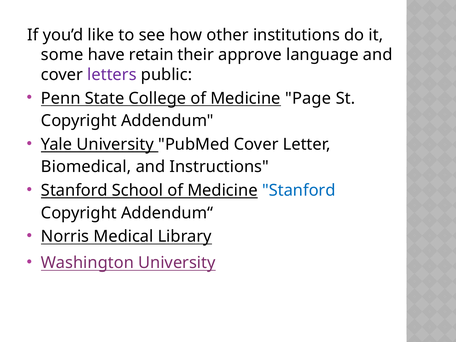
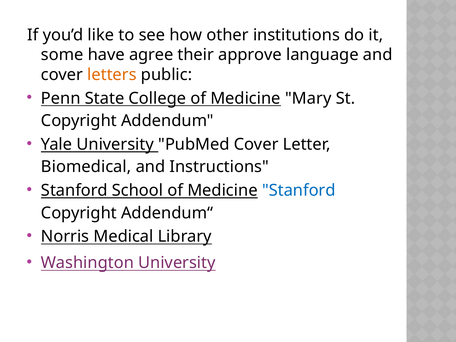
retain: retain -> agree
letters colour: purple -> orange
Page: Page -> Mary
